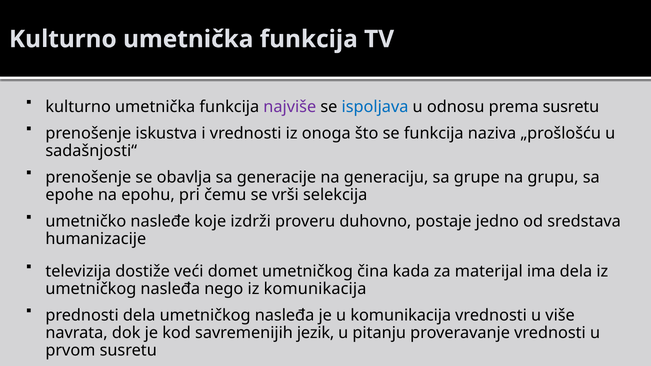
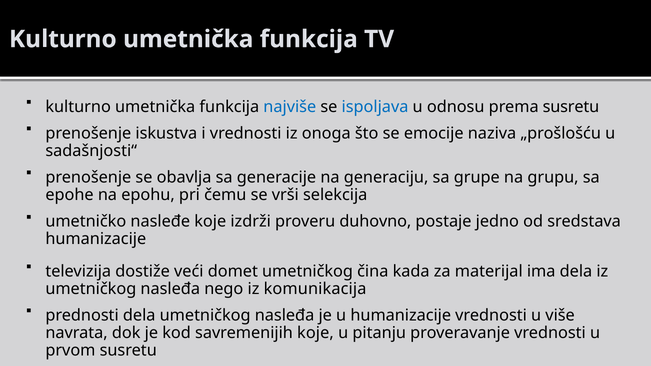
najviše colour: purple -> blue
se funkcija: funkcija -> emocije
u komunikacija: komunikacija -> humanizacije
savremenijih jezik: jezik -> koje
